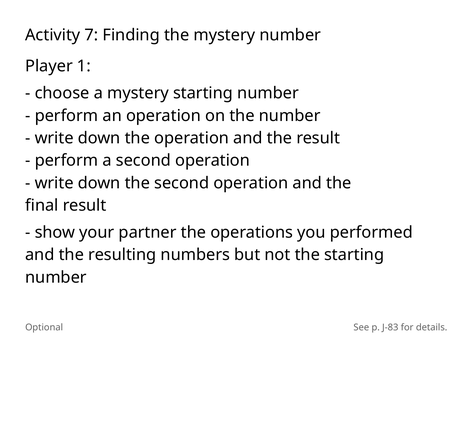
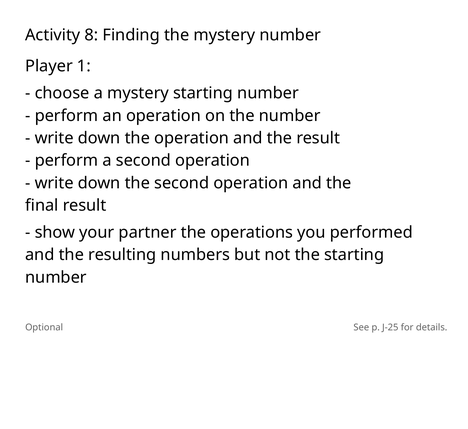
7: 7 -> 8
J-83: J-83 -> J-25
